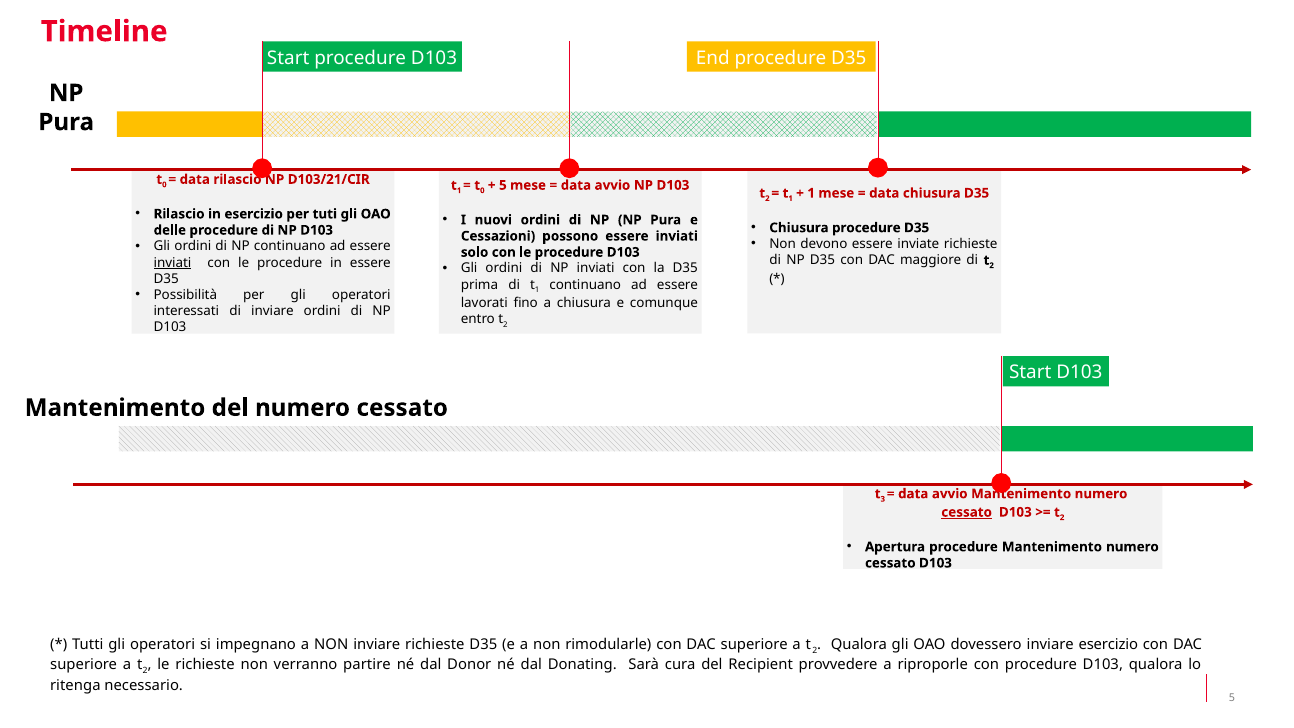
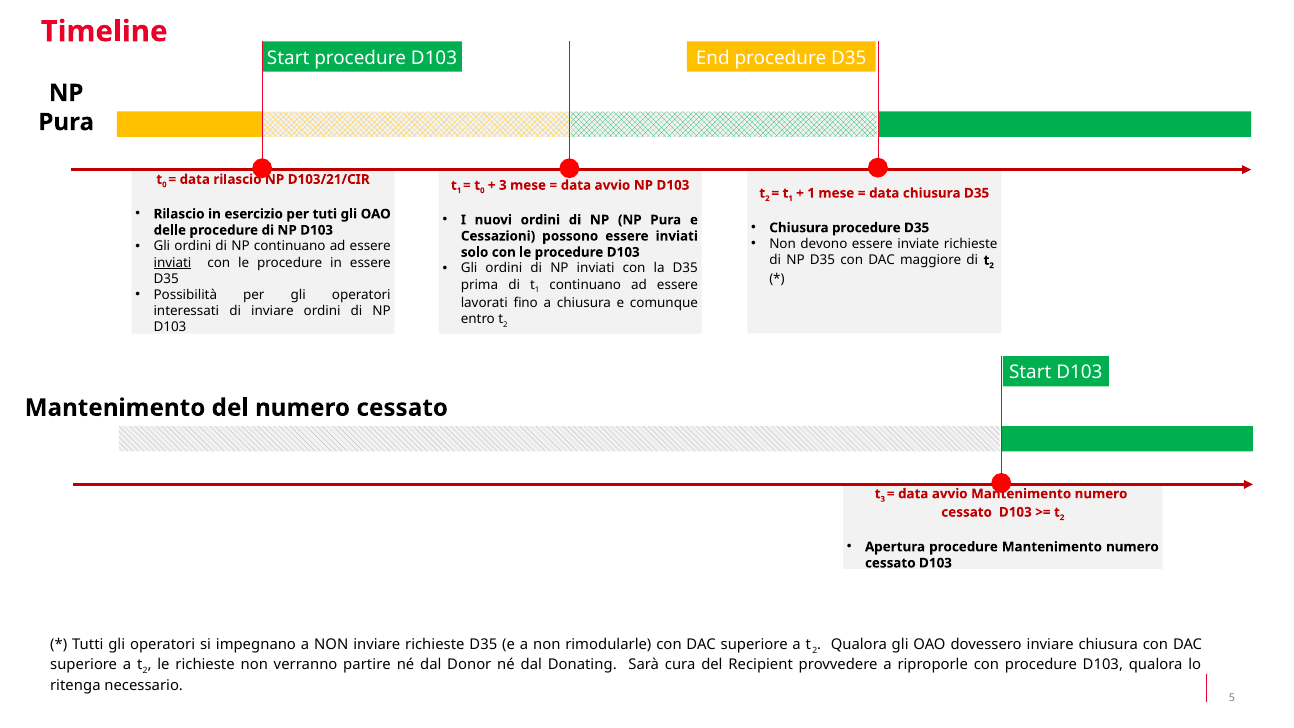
5 at (503, 185): 5 -> 3
cessato at (967, 512) underline: present -> none
inviare esercizio: esercizio -> chiusura
